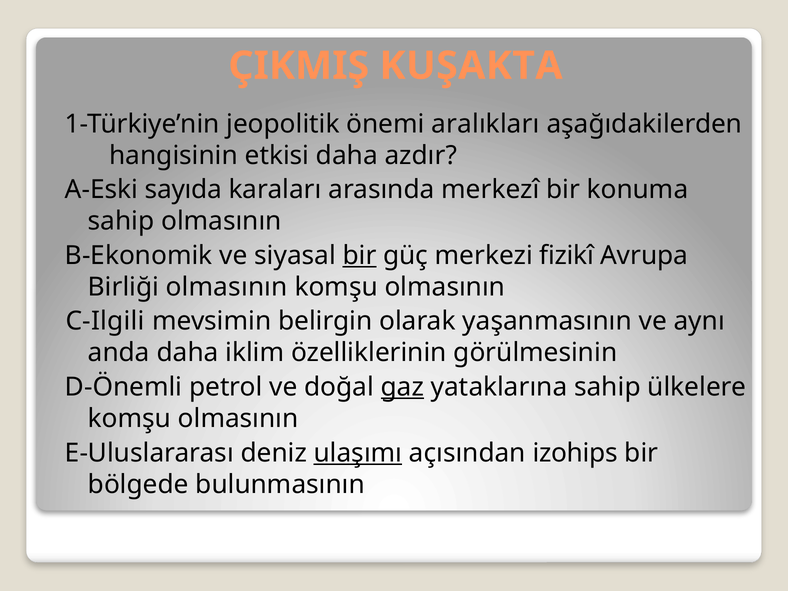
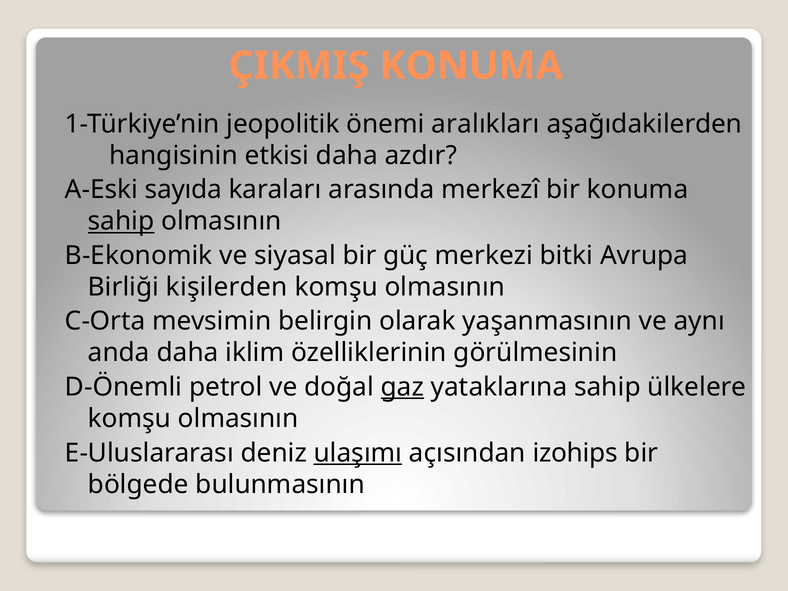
ÇIKMIŞ KUŞAKTA: KUŞAKTA -> KONUMA
sahip at (121, 221) underline: none -> present
bir at (360, 256) underline: present -> none
fizikî: fizikî -> bitki
Birliği olmasının: olmasının -> kişilerden
C-Ilgili: C-Ilgili -> C-Orta
